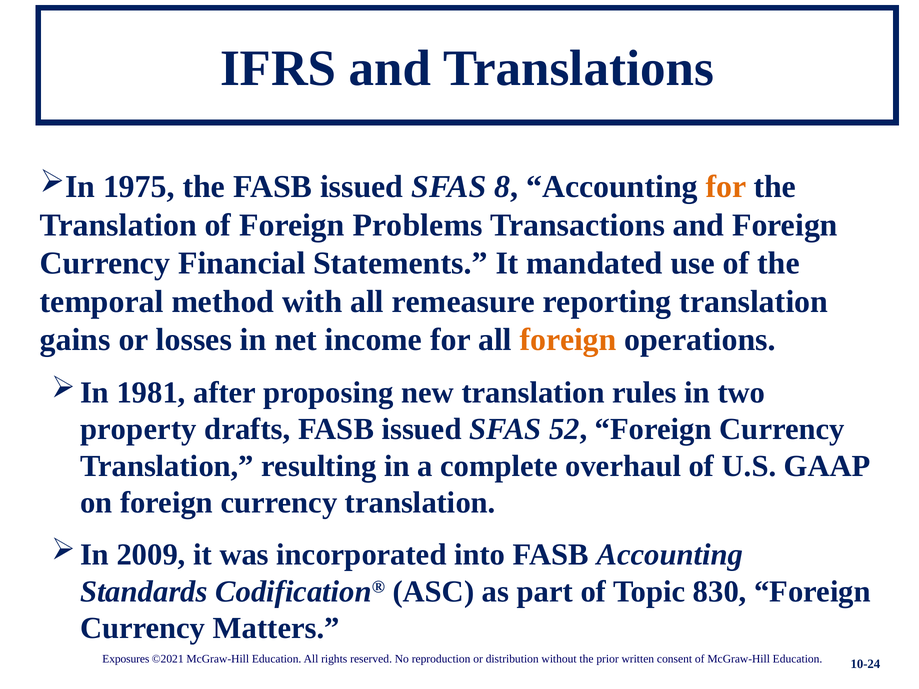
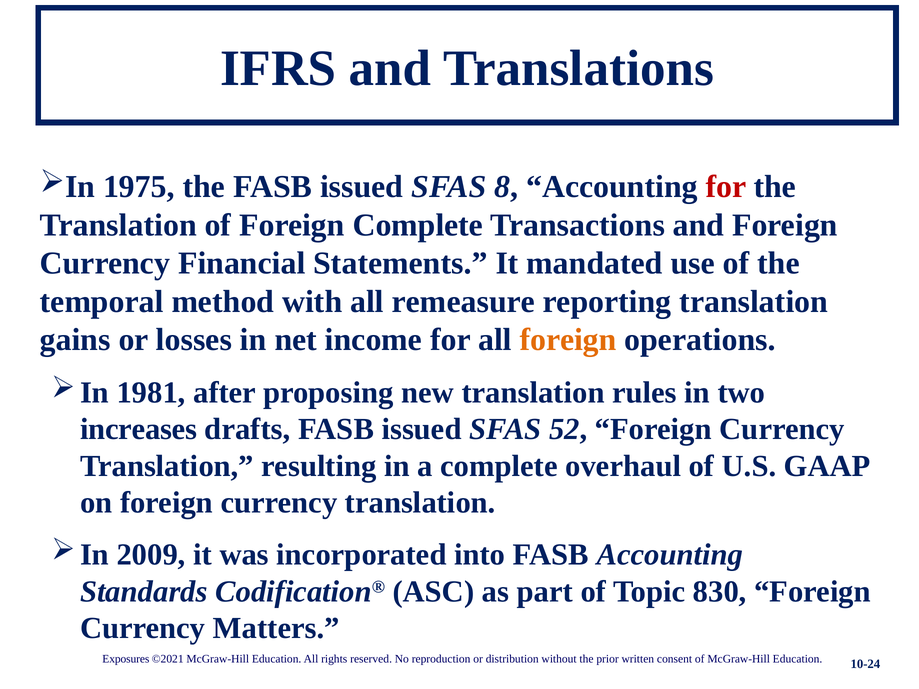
for at (726, 187) colour: orange -> red
Foreign Problems: Problems -> Complete
property: property -> increases
